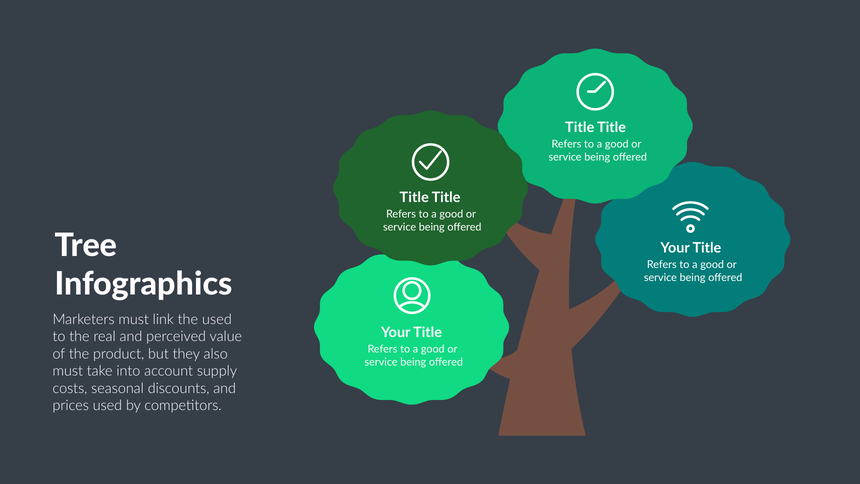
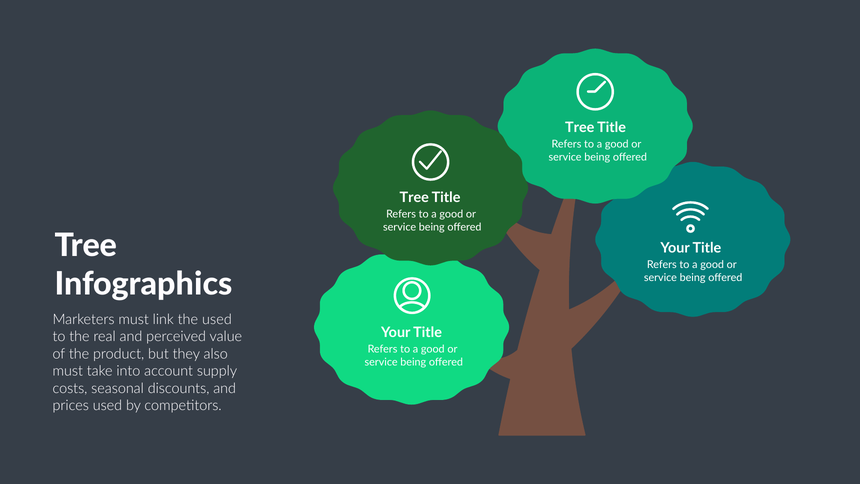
Title at (580, 128): Title -> Tree
Title at (414, 197): Title -> Tree
